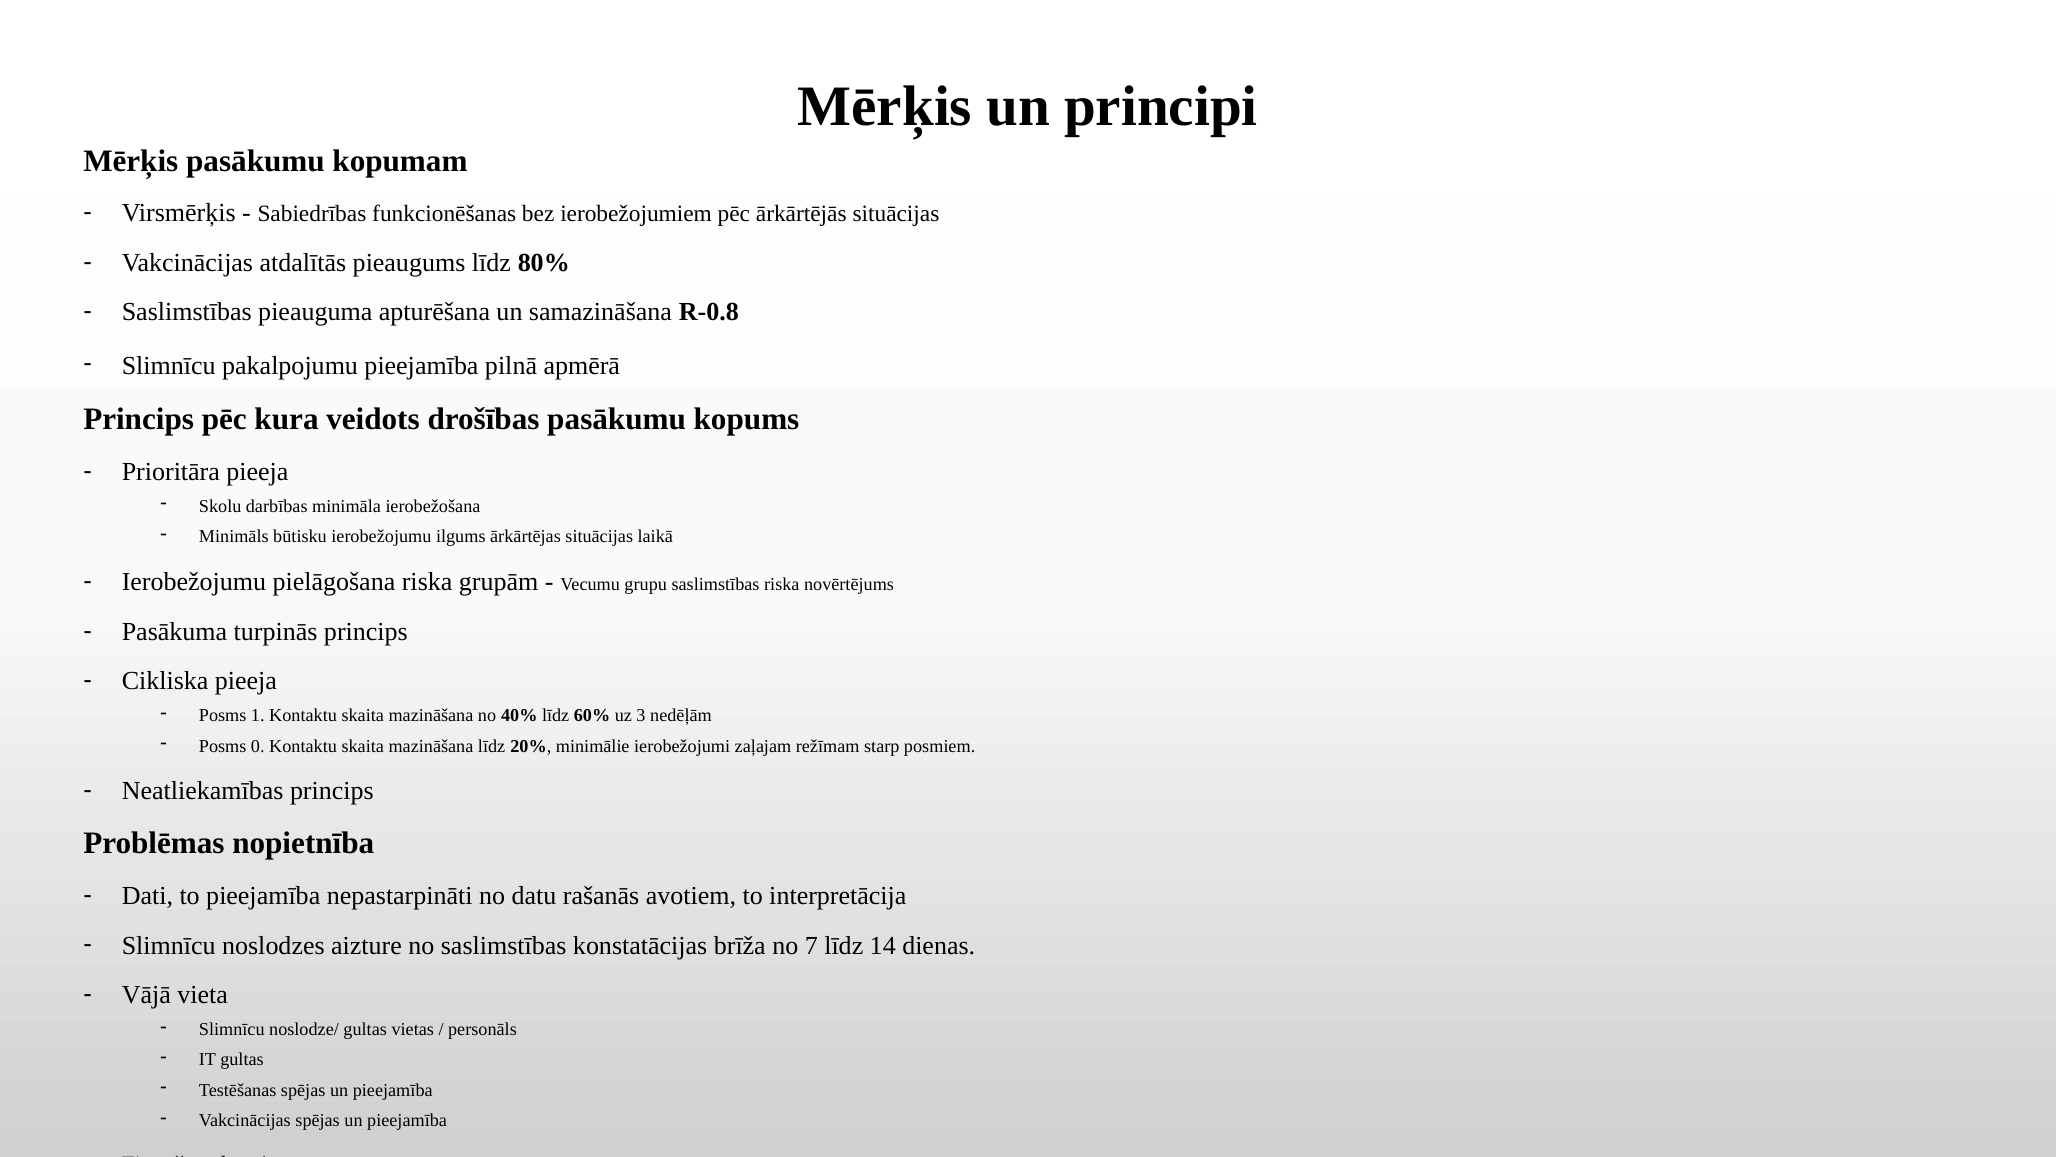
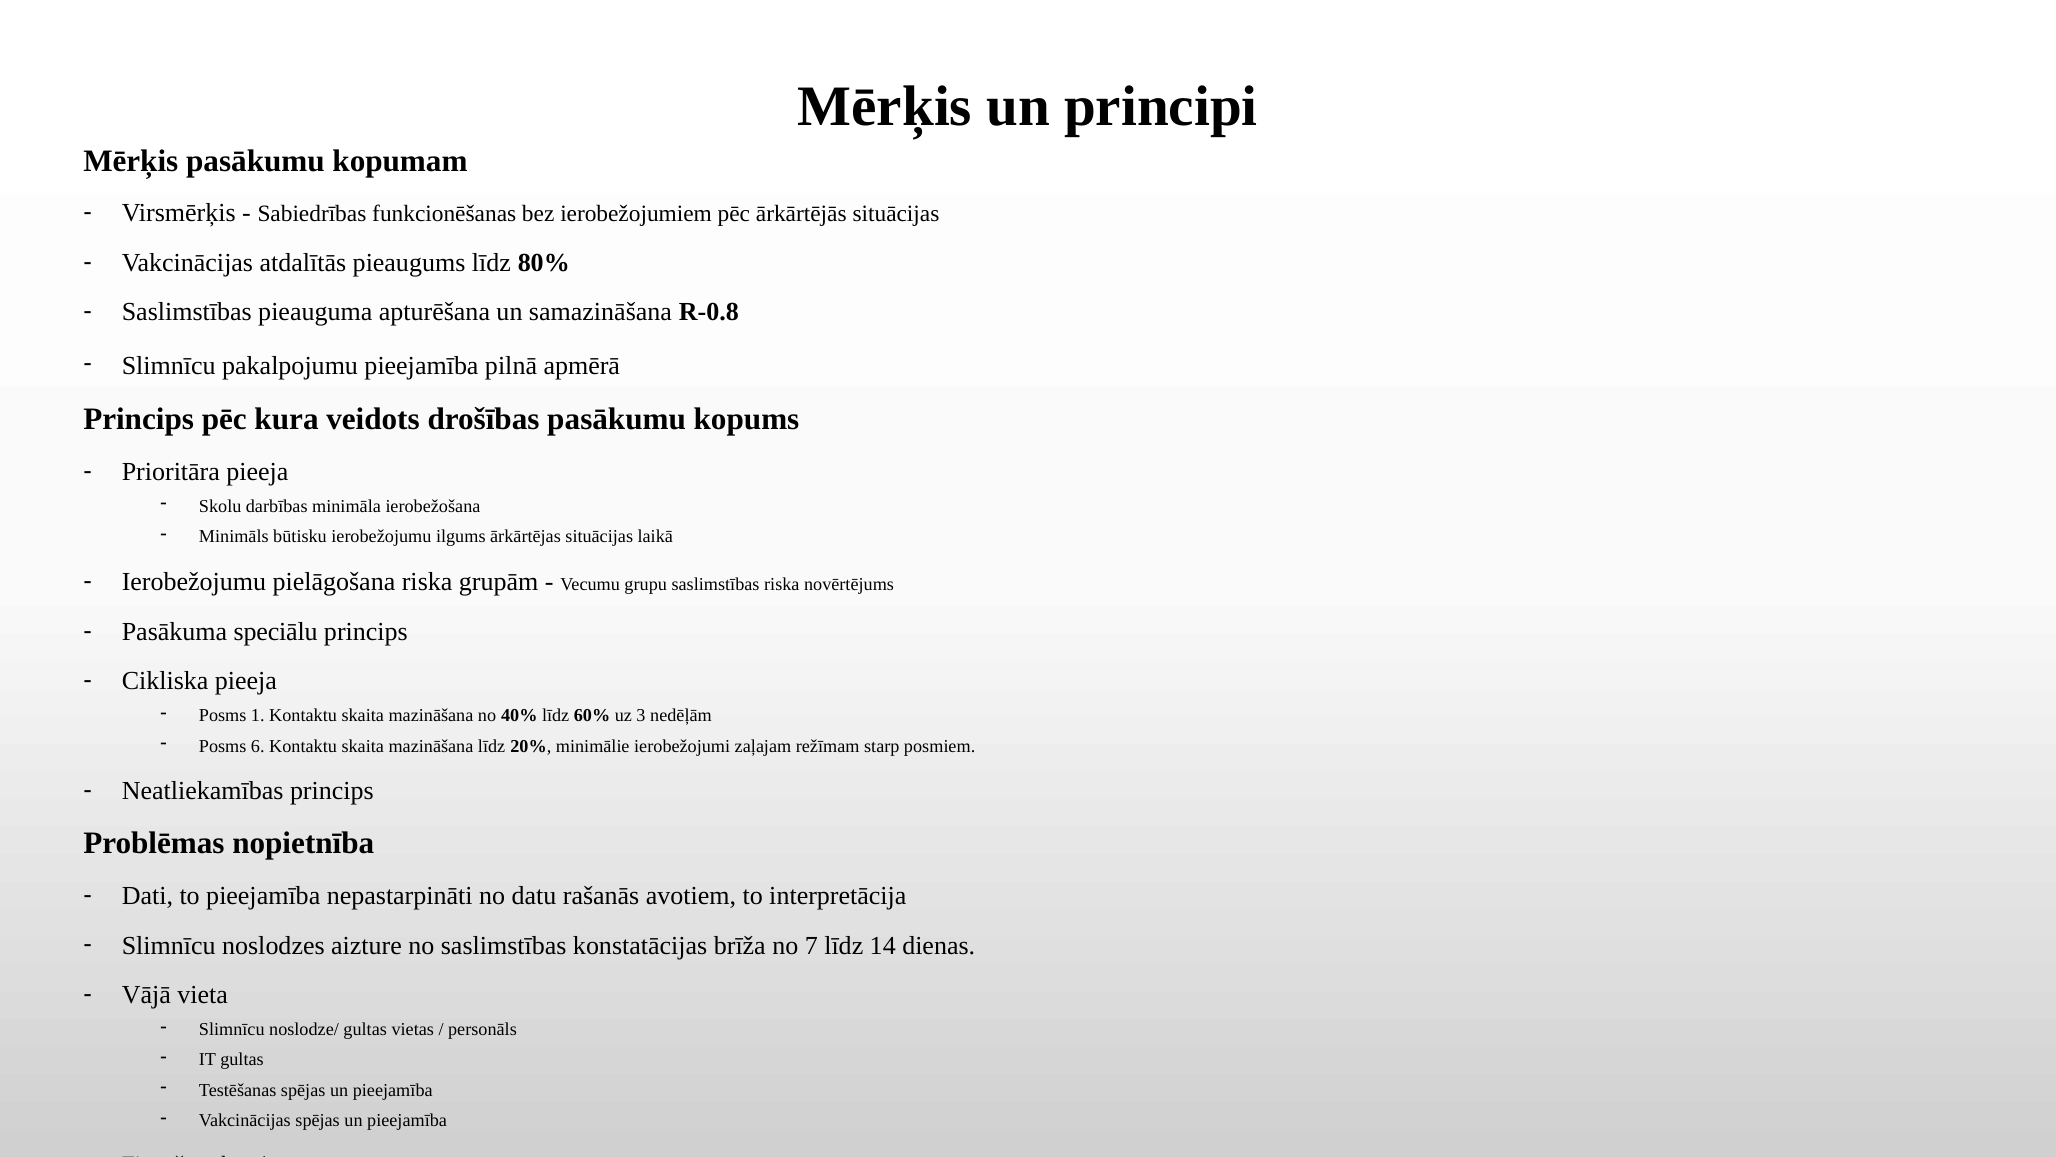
turpinās: turpinās -> speciālu
0: 0 -> 6
